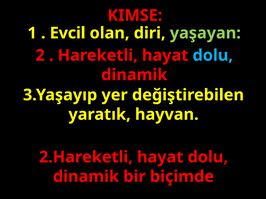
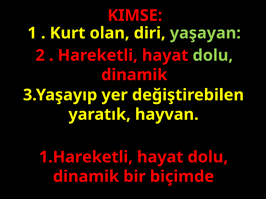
Evcil: Evcil -> Kurt
dolu at (213, 56) colour: light blue -> light green
2.Hareketli: 2.Hareketli -> 1.Hareketli
